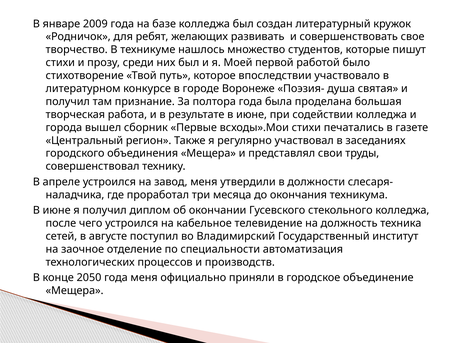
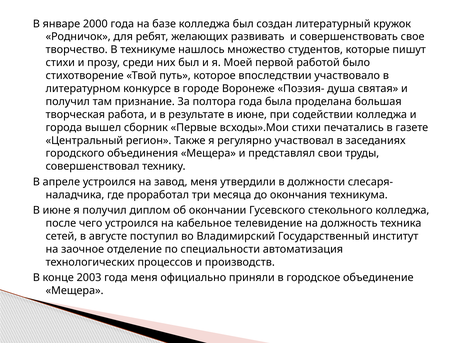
2009: 2009 -> 2000
2050: 2050 -> 2003
